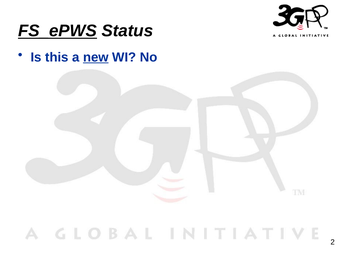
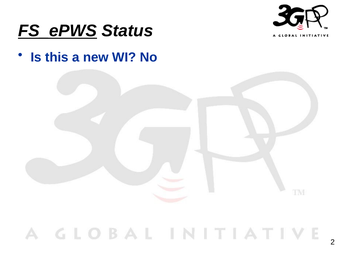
new underline: present -> none
